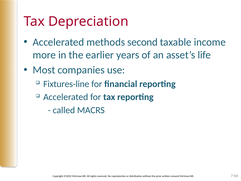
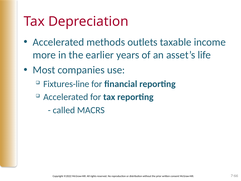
second: second -> outlets
